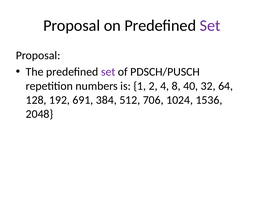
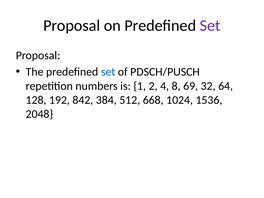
set at (108, 72) colour: purple -> blue
40: 40 -> 69
691: 691 -> 842
706: 706 -> 668
